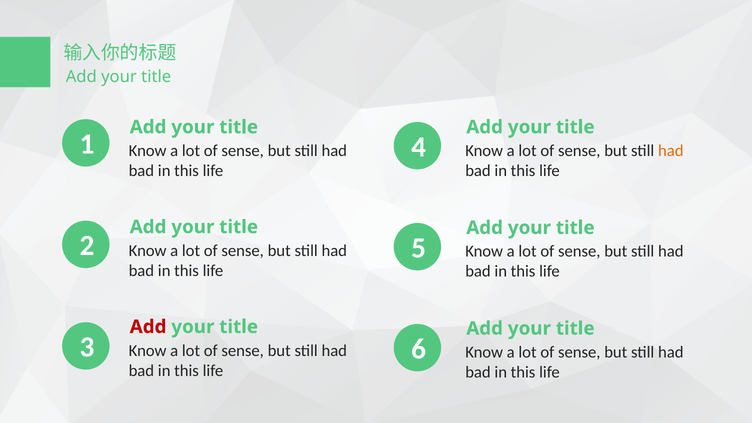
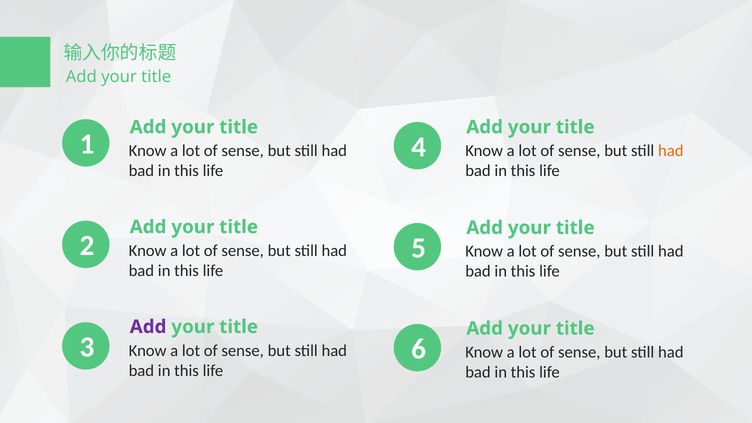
Add at (148, 327) colour: red -> purple
